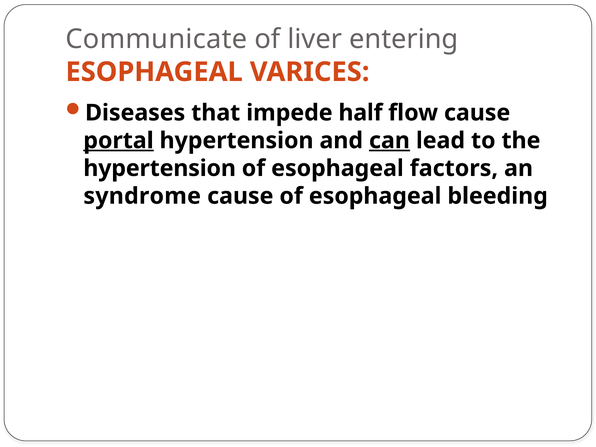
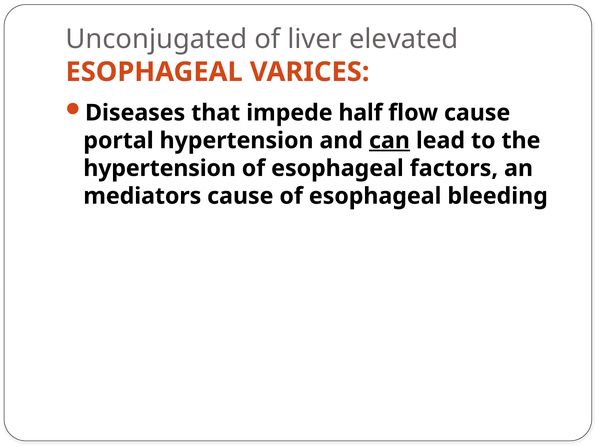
Communicate: Communicate -> Unconjugated
entering: entering -> elevated
portal underline: present -> none
syndrome: syndrome -> mediators
